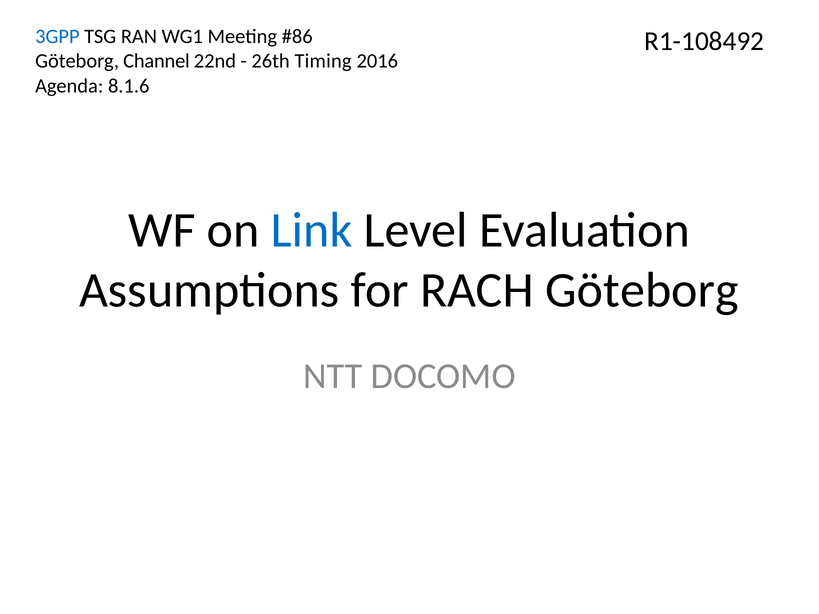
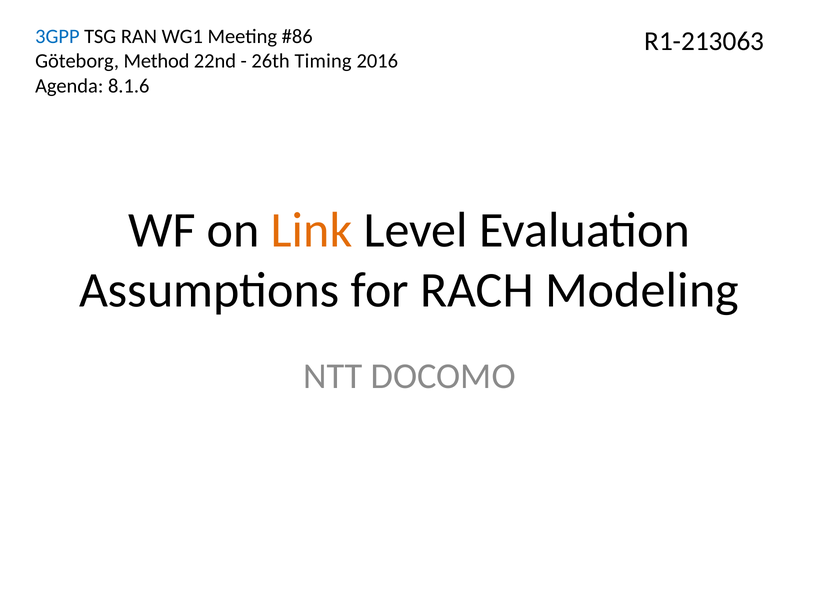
R1-108492: R1-108492 -> R1-213063
Channel: Channel -> Method
Link colour: blue -> orange
RACH Göteborg: Göteborg -> Modeling
